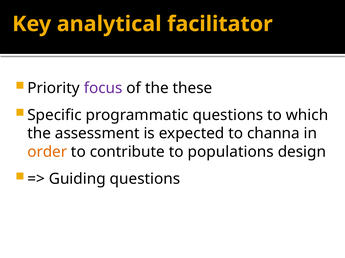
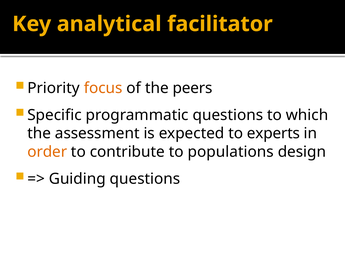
focus colour: purple -> orange
these: these -> peers
channa: channa -> experts
